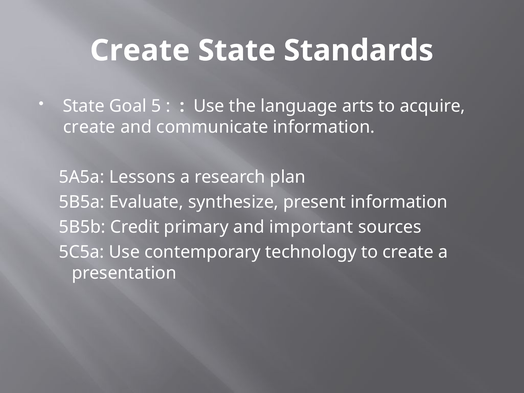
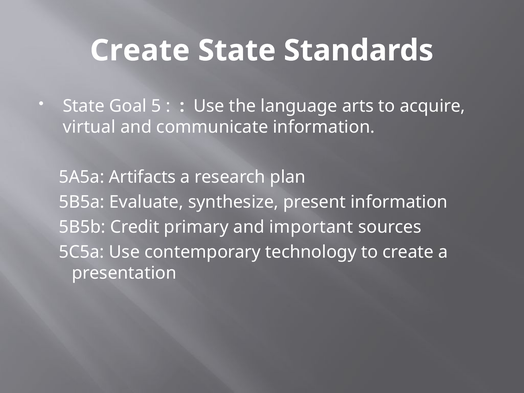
create at (89, 127): create -> virtual
Lessons: Lessons -> Artifacts
